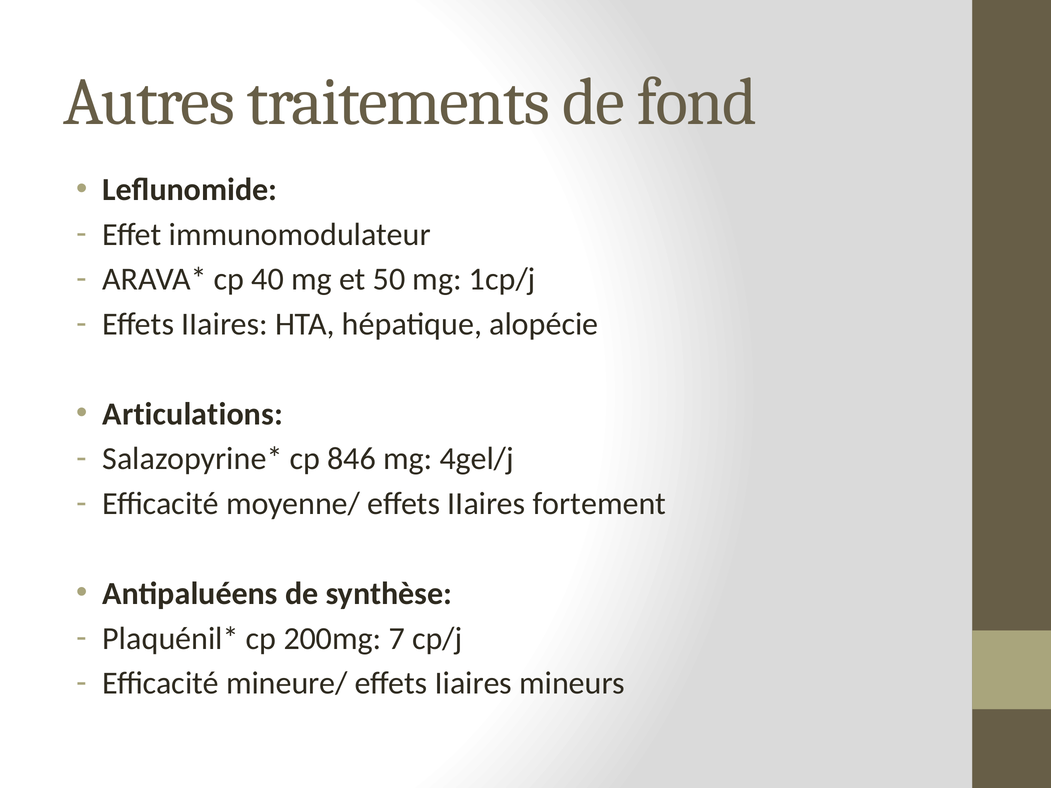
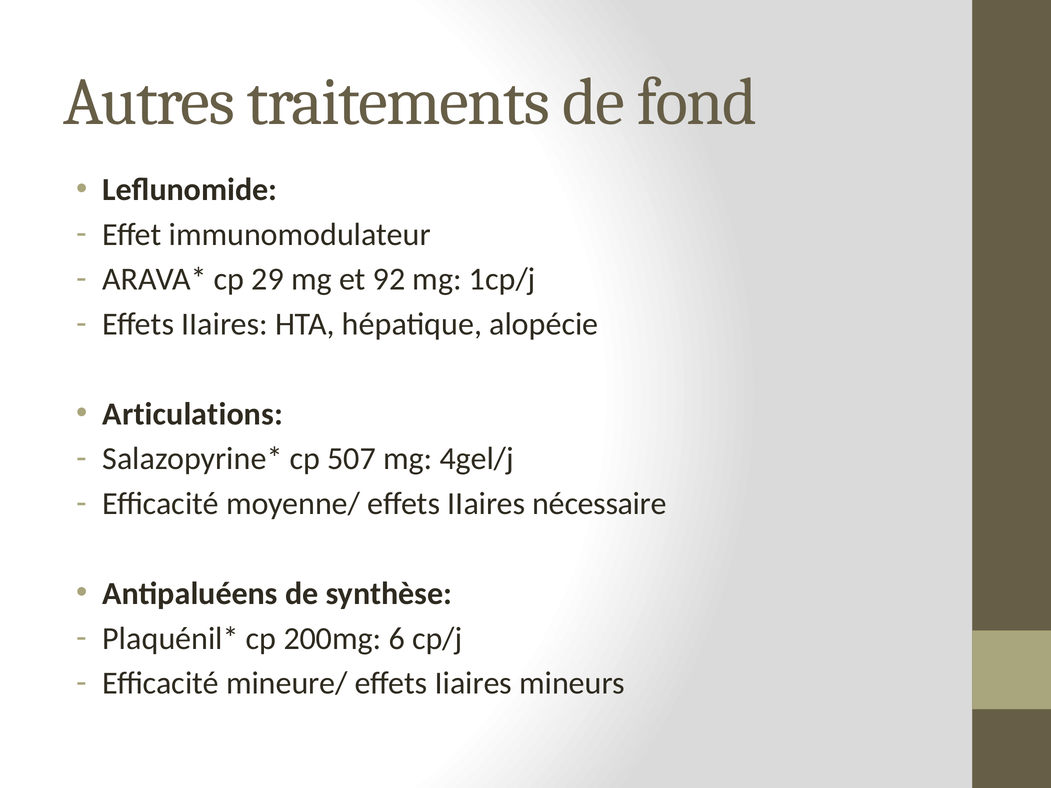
40: 40 -> 29
50: 50 -> 92
846: 846 -> 507
fortement: fortement -> nécessaire
7: 7 -> 6
